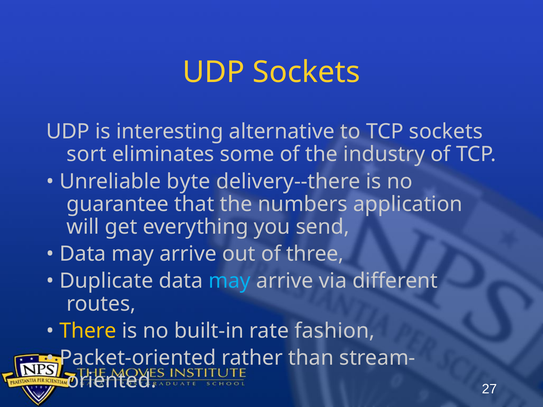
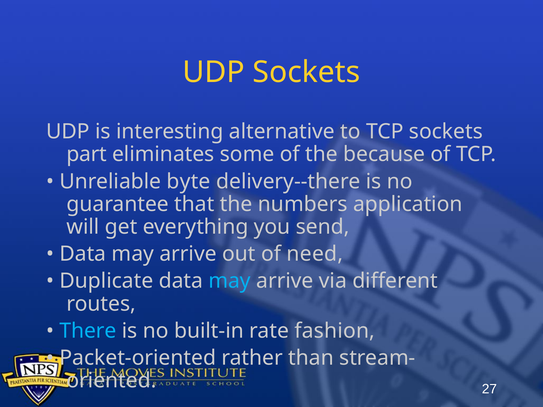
sort: sort -> part
industry: industry -> because
three: three -> need
There colour: yellow -> light blue
